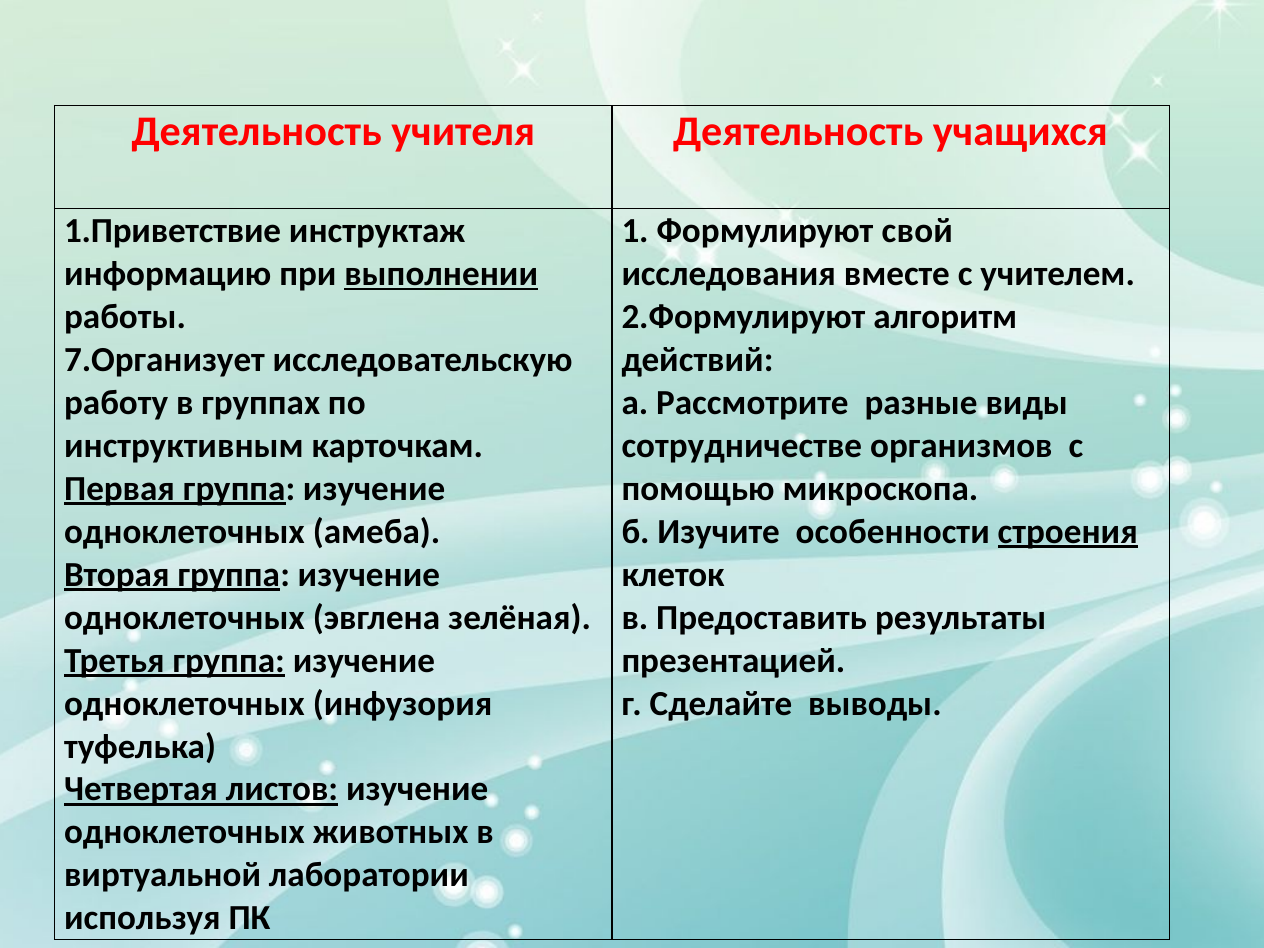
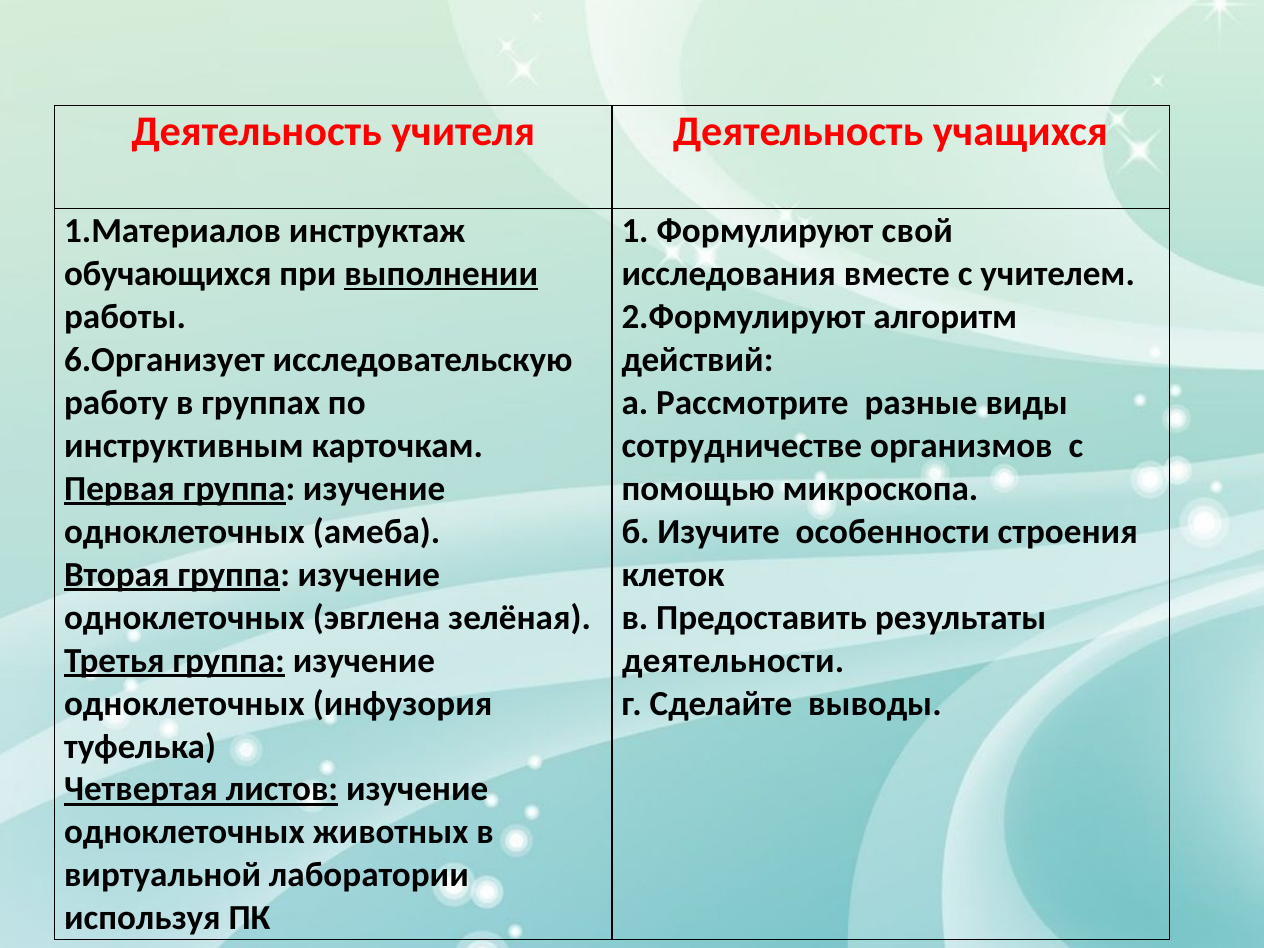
1.Приветствие: 1.Приветствие -> 1.Материалов
информацию: информацию -> обучающихся
7.Организует: 7.Организует -> 6.Организует
строения underline: present -> none
презентацией: презентацией -> деятельности
